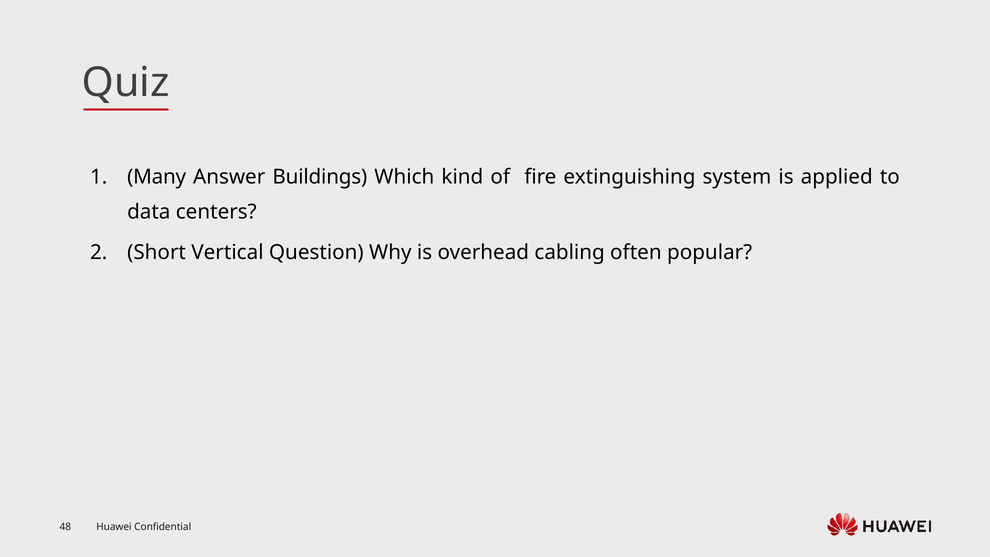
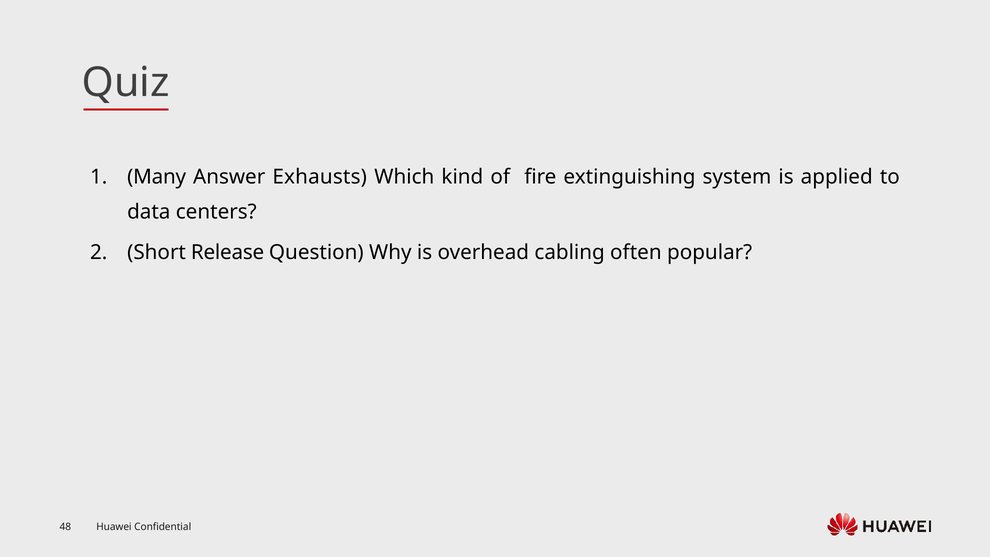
Buildings: Buildings -> Exhausts
Vertical: Vertical -> Release
